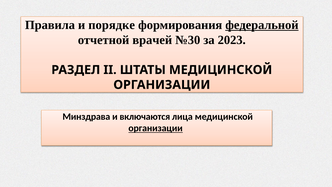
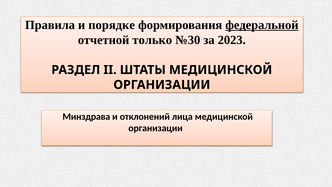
врачей: врачей -> только
включаются: включаются -> отклонений
организации at (156, 128) underline: present -> none
